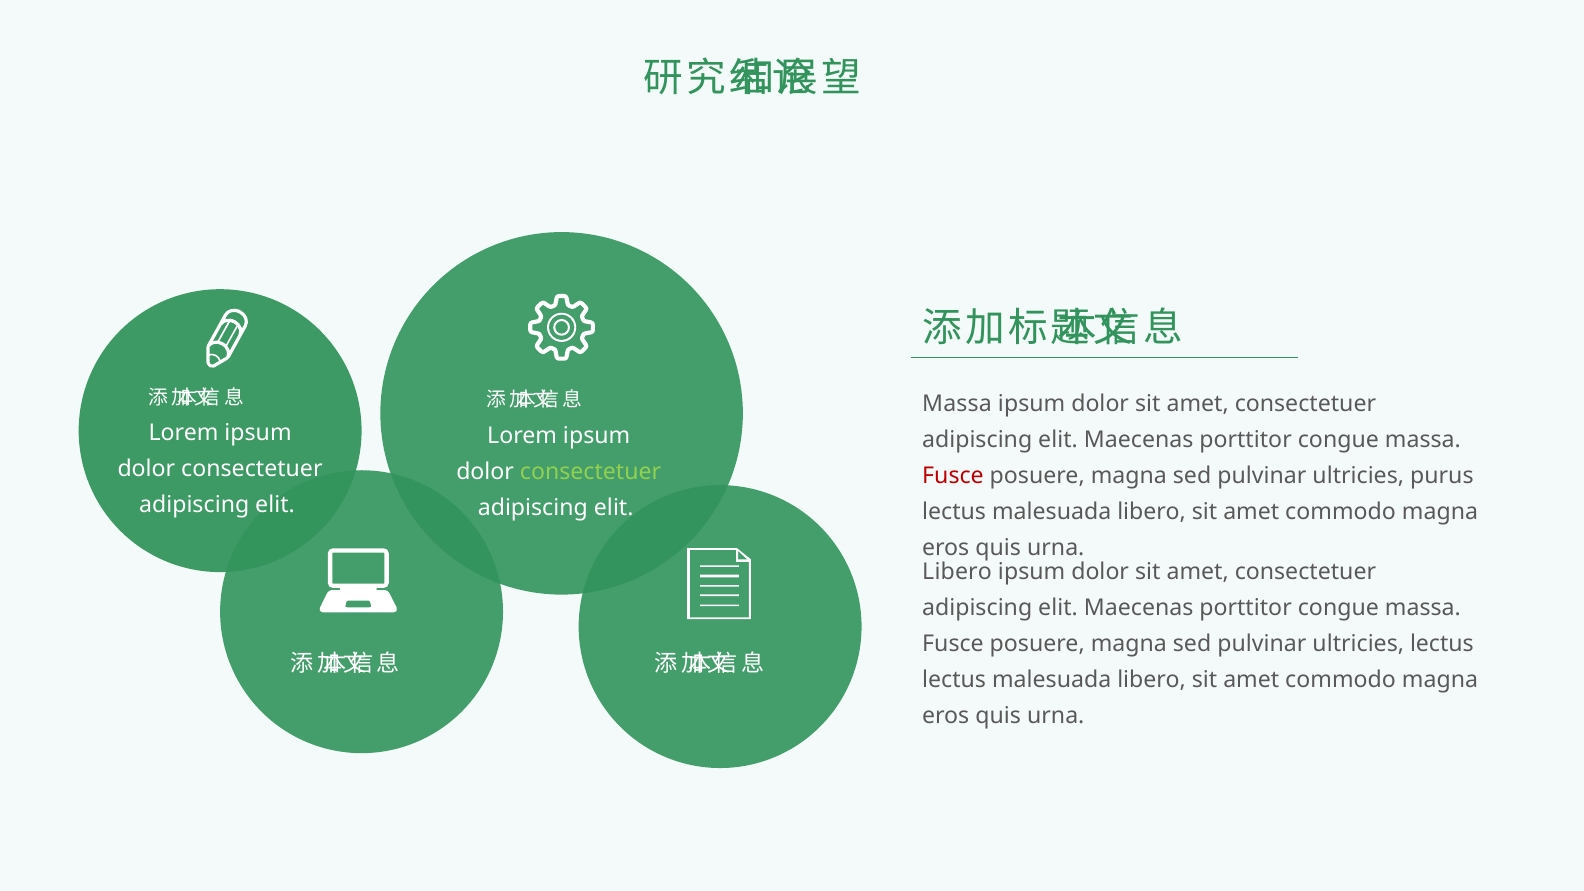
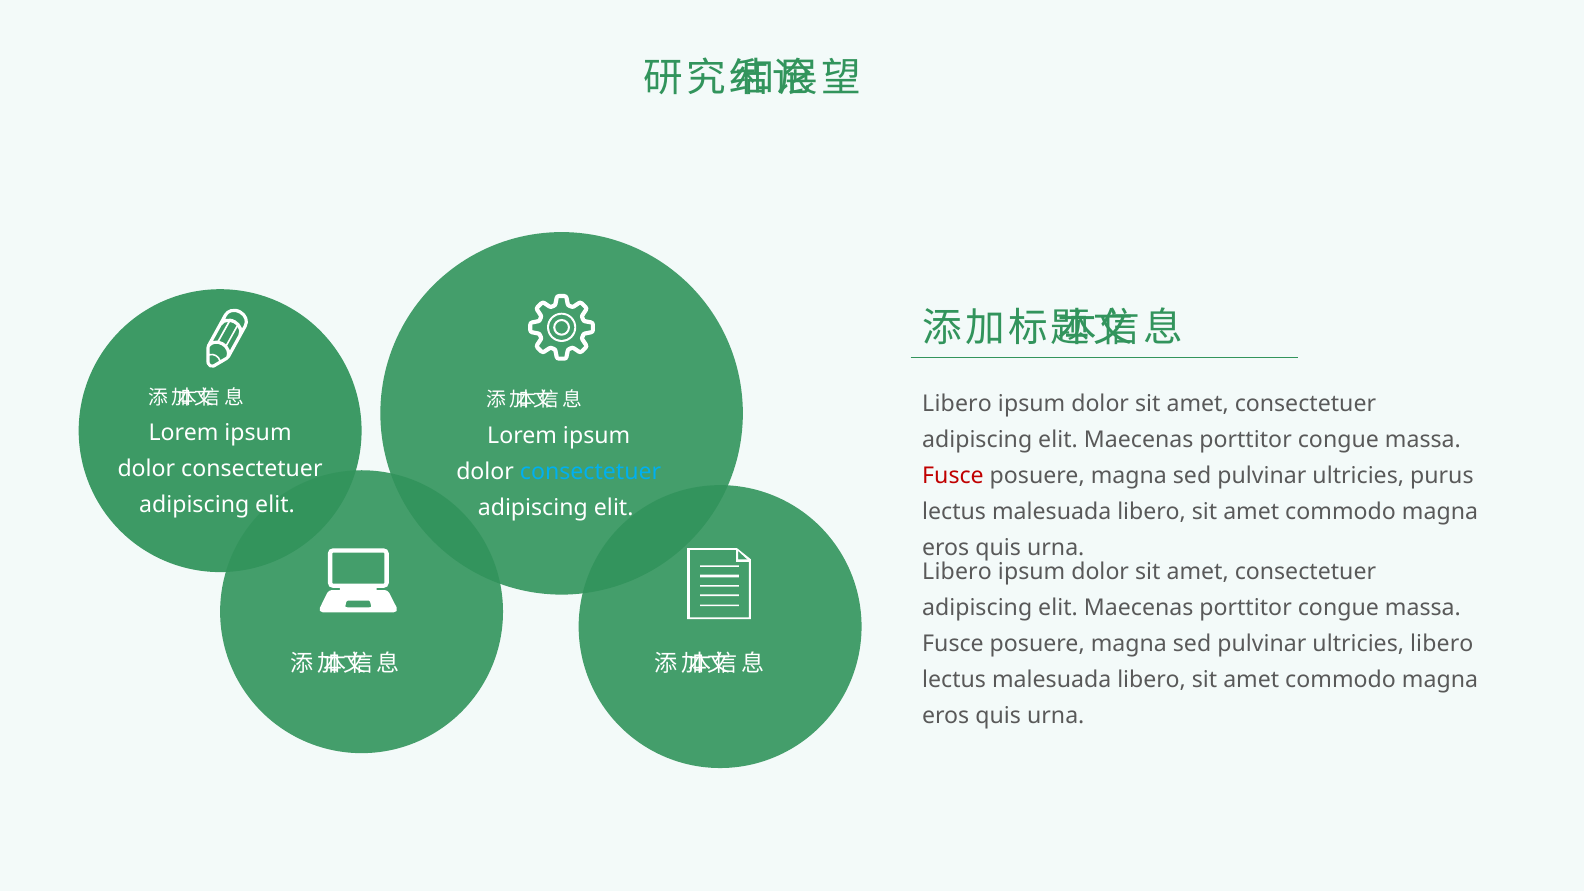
Massa at (957, 404): Massa -> Libero
consectetuer at (591, 472) colour: light green -> light blue
ultricies lectus: lectus -> libero
